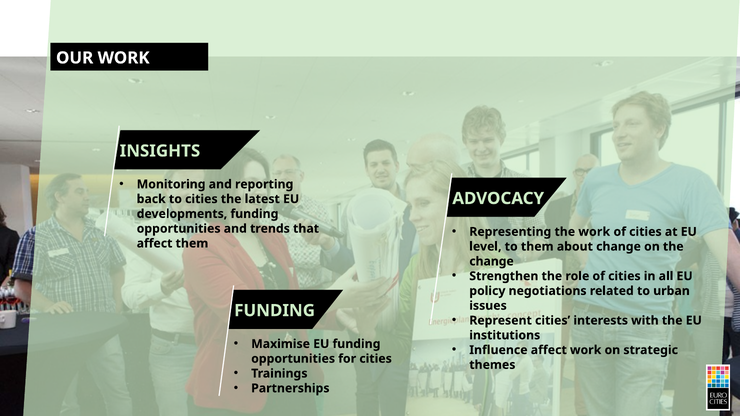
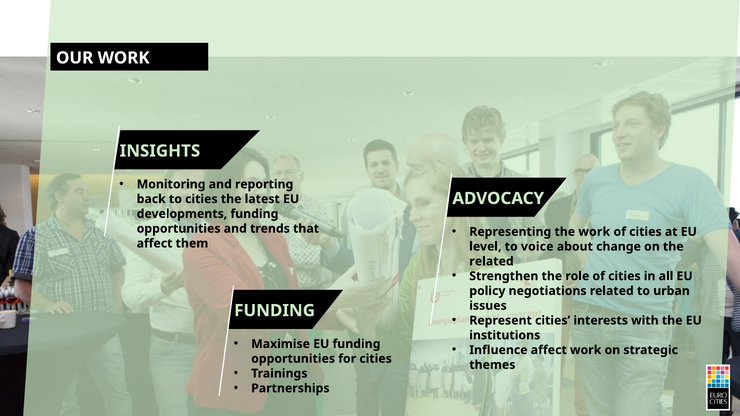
to them: them -> voice
change at (492, 261): change -> related
